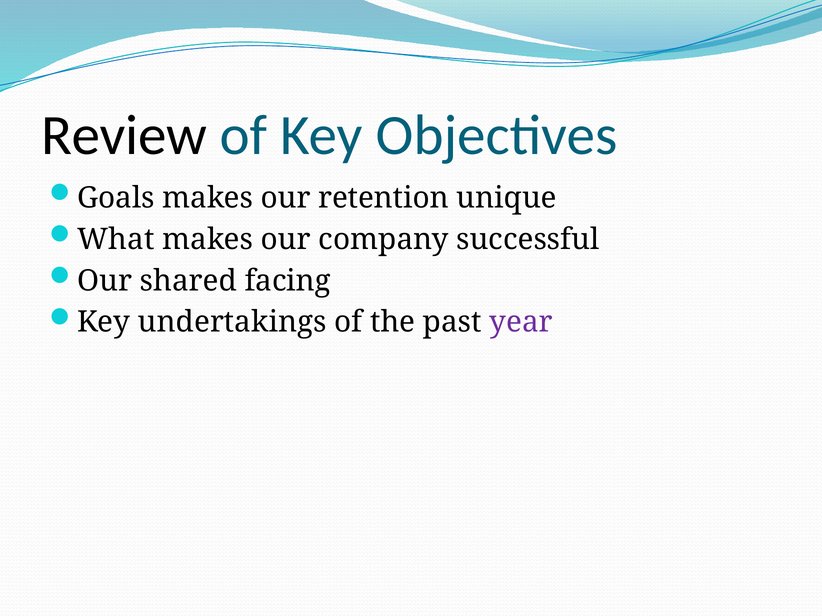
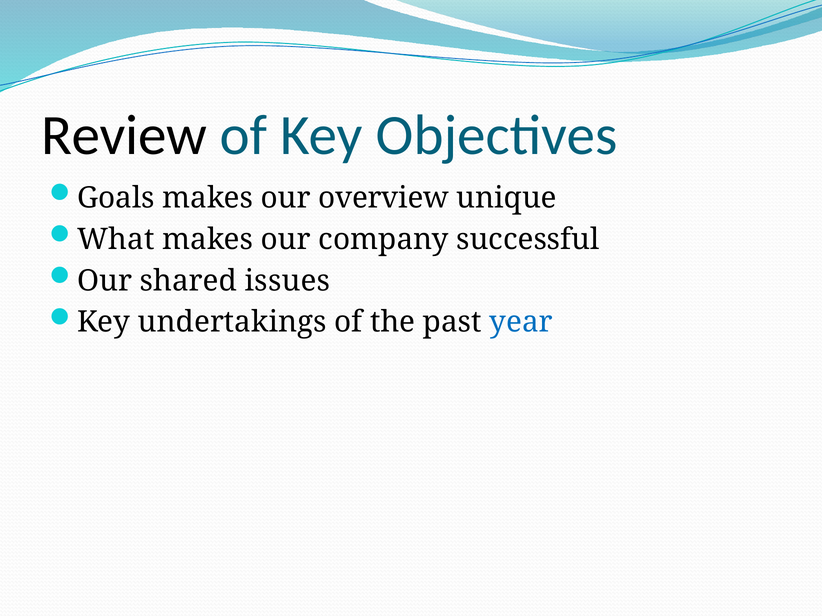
retention: retention -> overview
facing: facing -> issues
year colour: purple -> blue
